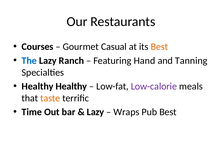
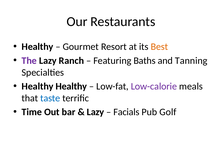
Courses at (38, 47): Courses -> Healthy
Casual: Casual -> Resort
The colour: blue -> purple
Hand: Hand -> Baths
taste colour: orange -> blue
Wraps: Wraps -> Facials
Pub Best: Best -> Golf
